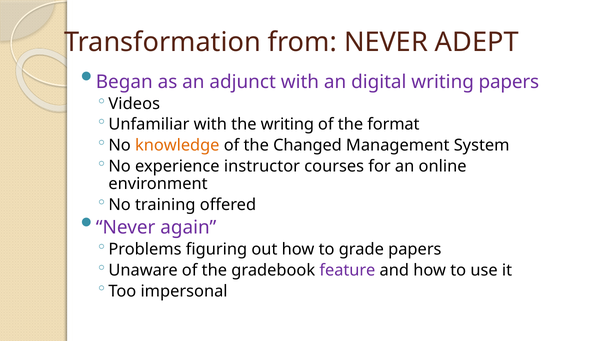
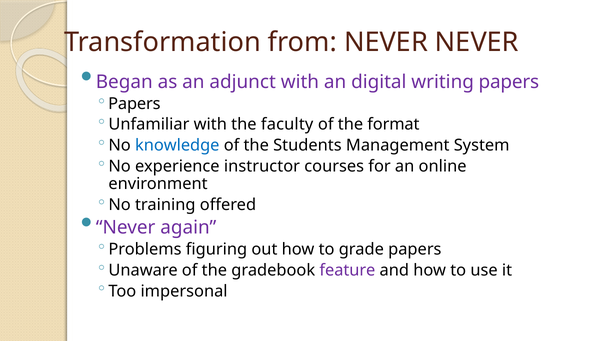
NEVER ADEPT: ADEPT -> NEVER
Videos at (134, 104): Videos -> Papers
the writing: writing -> faculty
knowledge colour: orange -> blue
Changed: Changed -> Students
